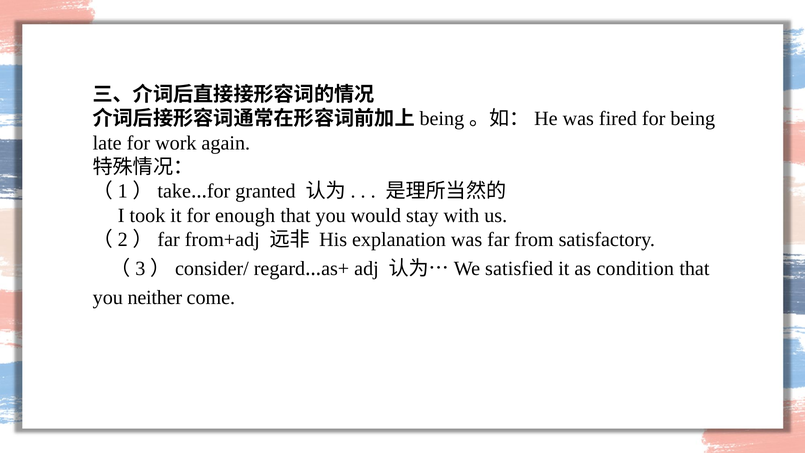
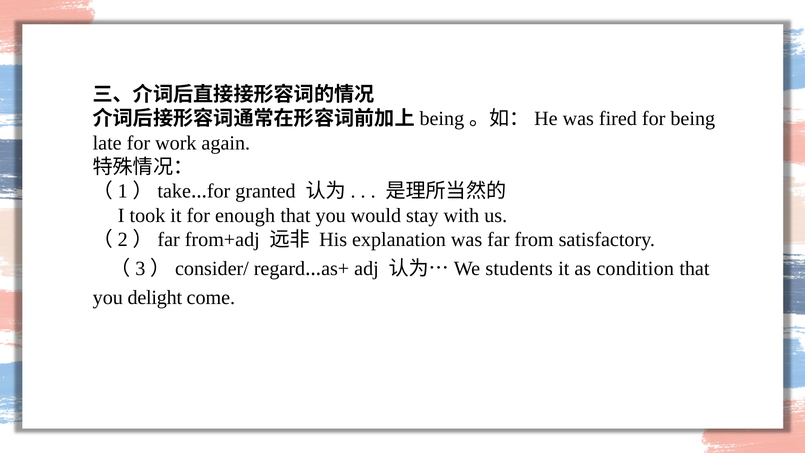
satisfied: satisfied -> students
neither: neither -> delight
